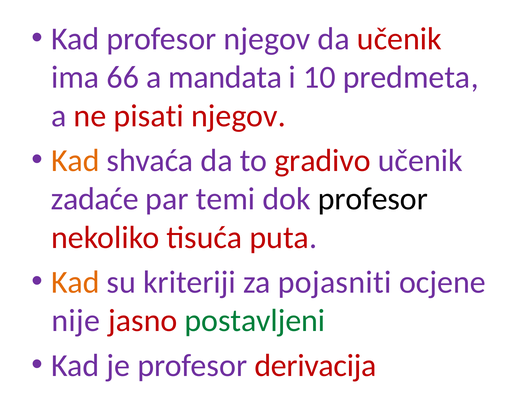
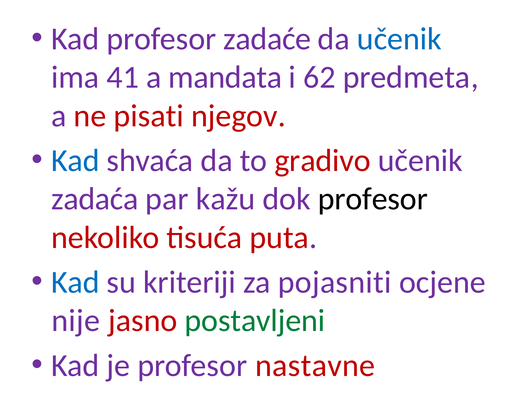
profesor njegov: njegov -> zadaće
učenik at (399, 39) colour: red -> blue
66: 66 -> 41
10: 10 -> 62
Kad at (75, 161) colour: orange -> blue
zadaće: zadaće -> zadaća
temi: temi -> kažu
Kad at (75, 282) colour: orange -> blue
derivacija: derivacija -> nastavne
